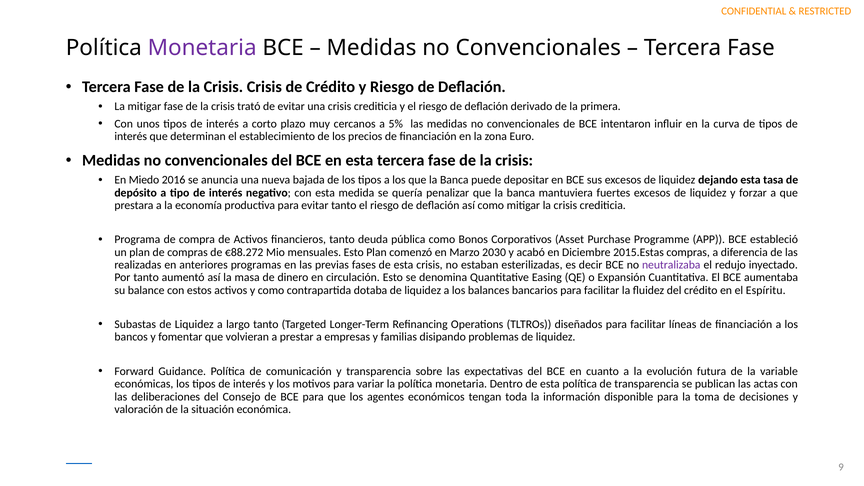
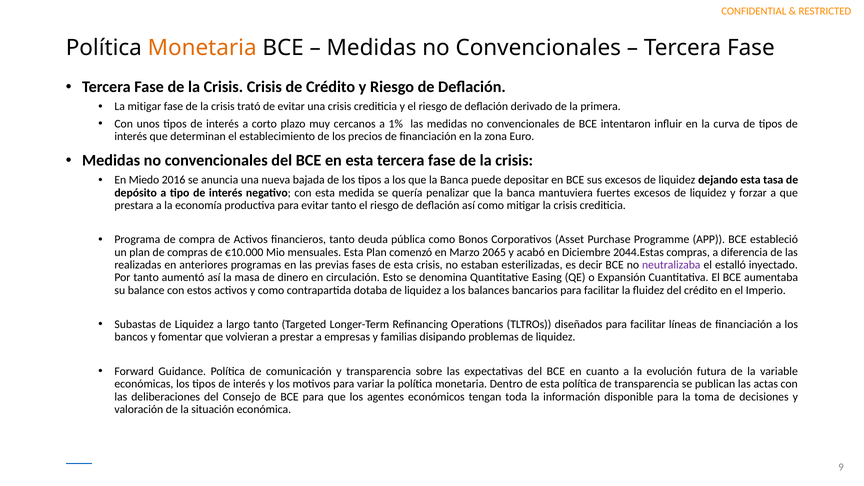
Monetaria at (202, 48) colour: purple -> orange
5%: 5% -> 1%
€88.272: €88.272 -> €10.000
mensuales Esto: Esto -> Esta
2030: 2030 -> 2065
2015.Estas: 2015.Estas -> 2044.Estas
redujo: redujo -> estalló
Espíritu: Espíritu -> Imperio
